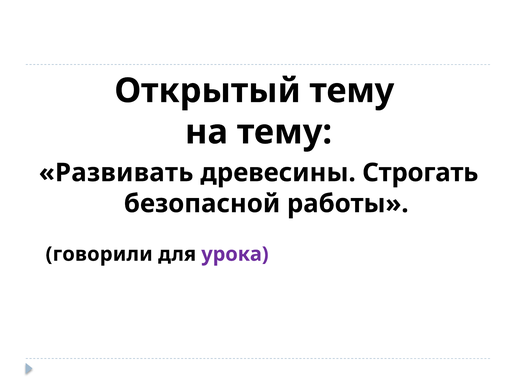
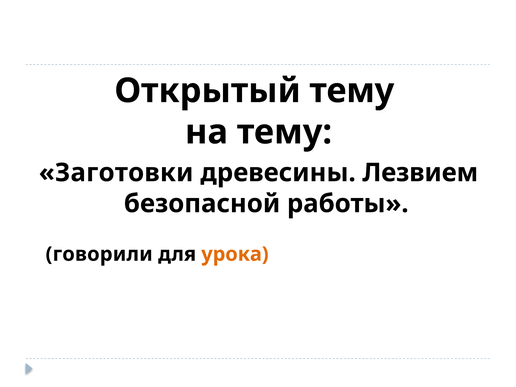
Развивать: Развивать -> Заготовки
Строгать: Строгать -> Лезвием
урока colour: purple -> orange
